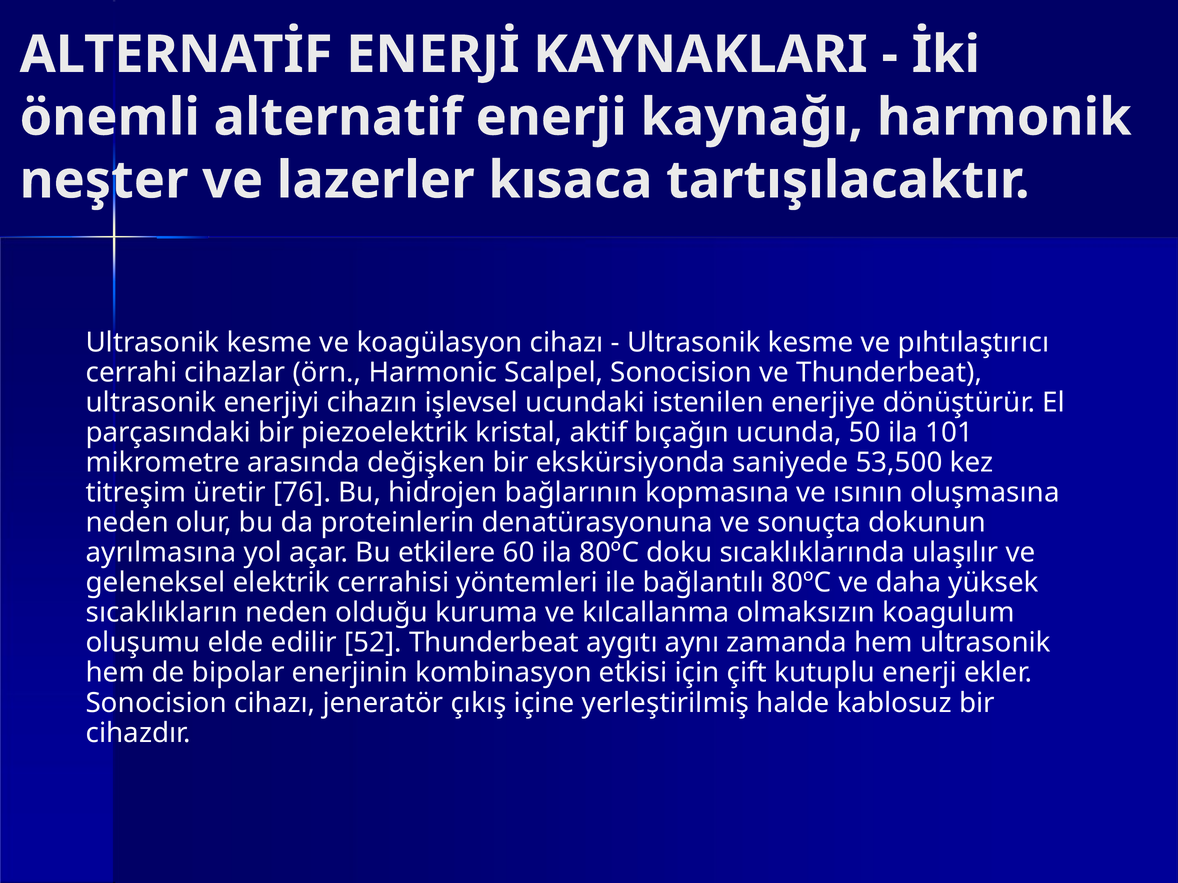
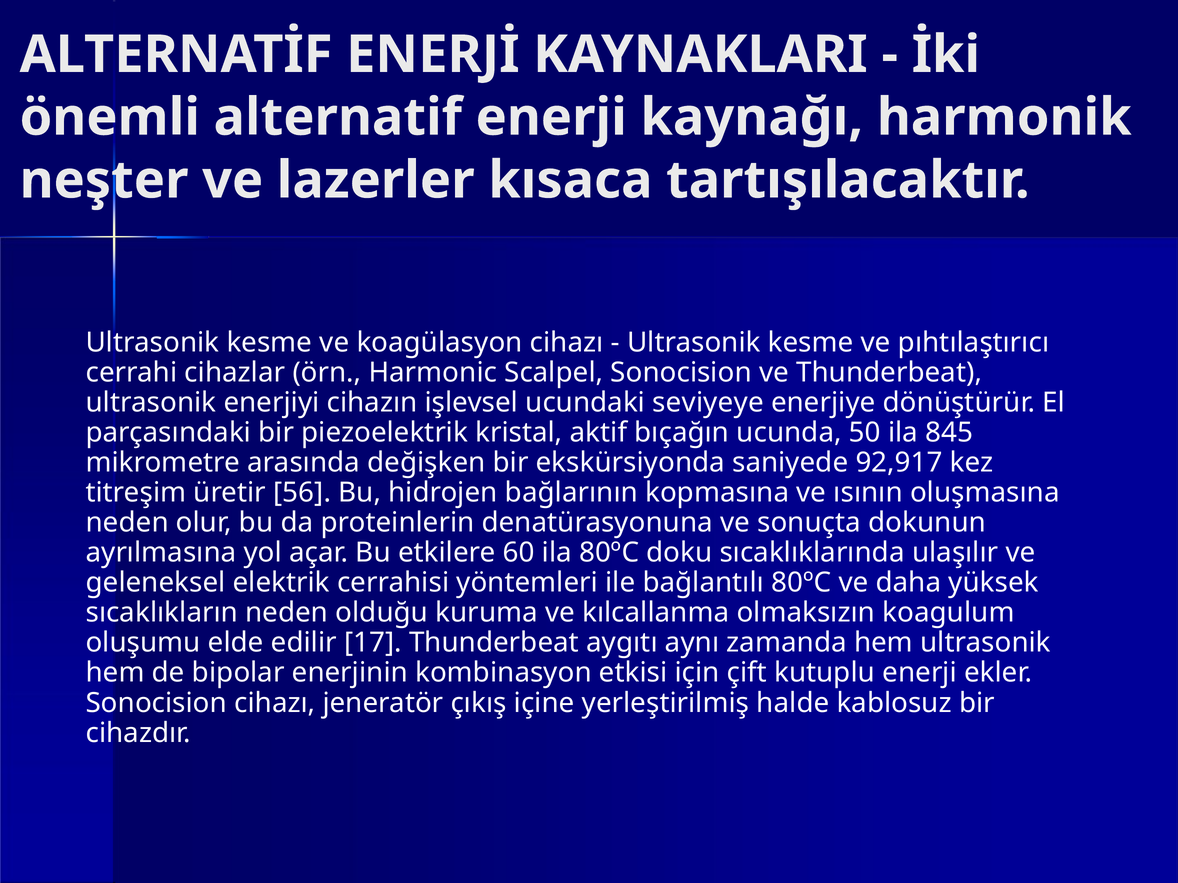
istenilen: istenilen -> seviyeye
101: 101 -> 845
53,500: 53,500 -> 92,917
76: 76 -> 56
52: 52 -> 17
